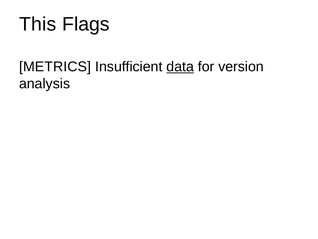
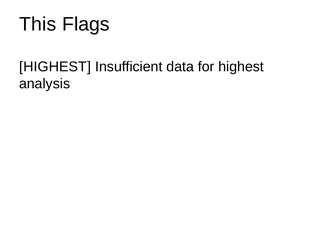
METRICS at (55, 67): METRICS -> HIGHEST
data underline: present -> none
for version: version -> highest
